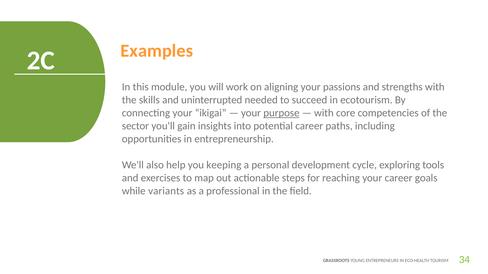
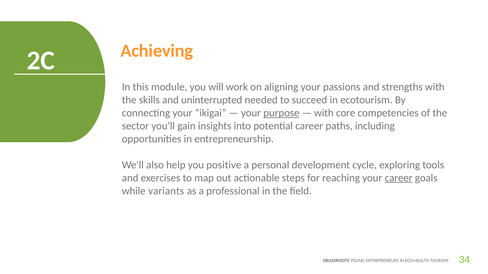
Examples: Examples -> Achieving
keeping: keeping -> positive
career at (399, 178) underline: none -> present
